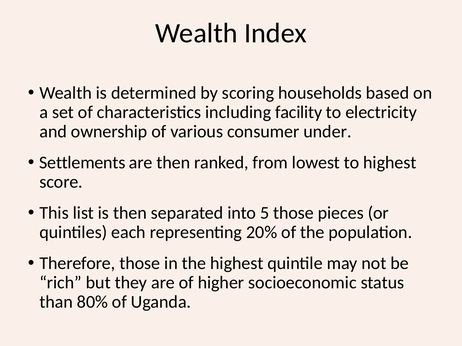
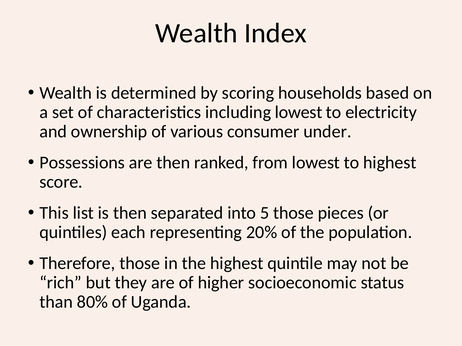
including facility: facility -> lowest
Settlements: Settlements -> Possessions
